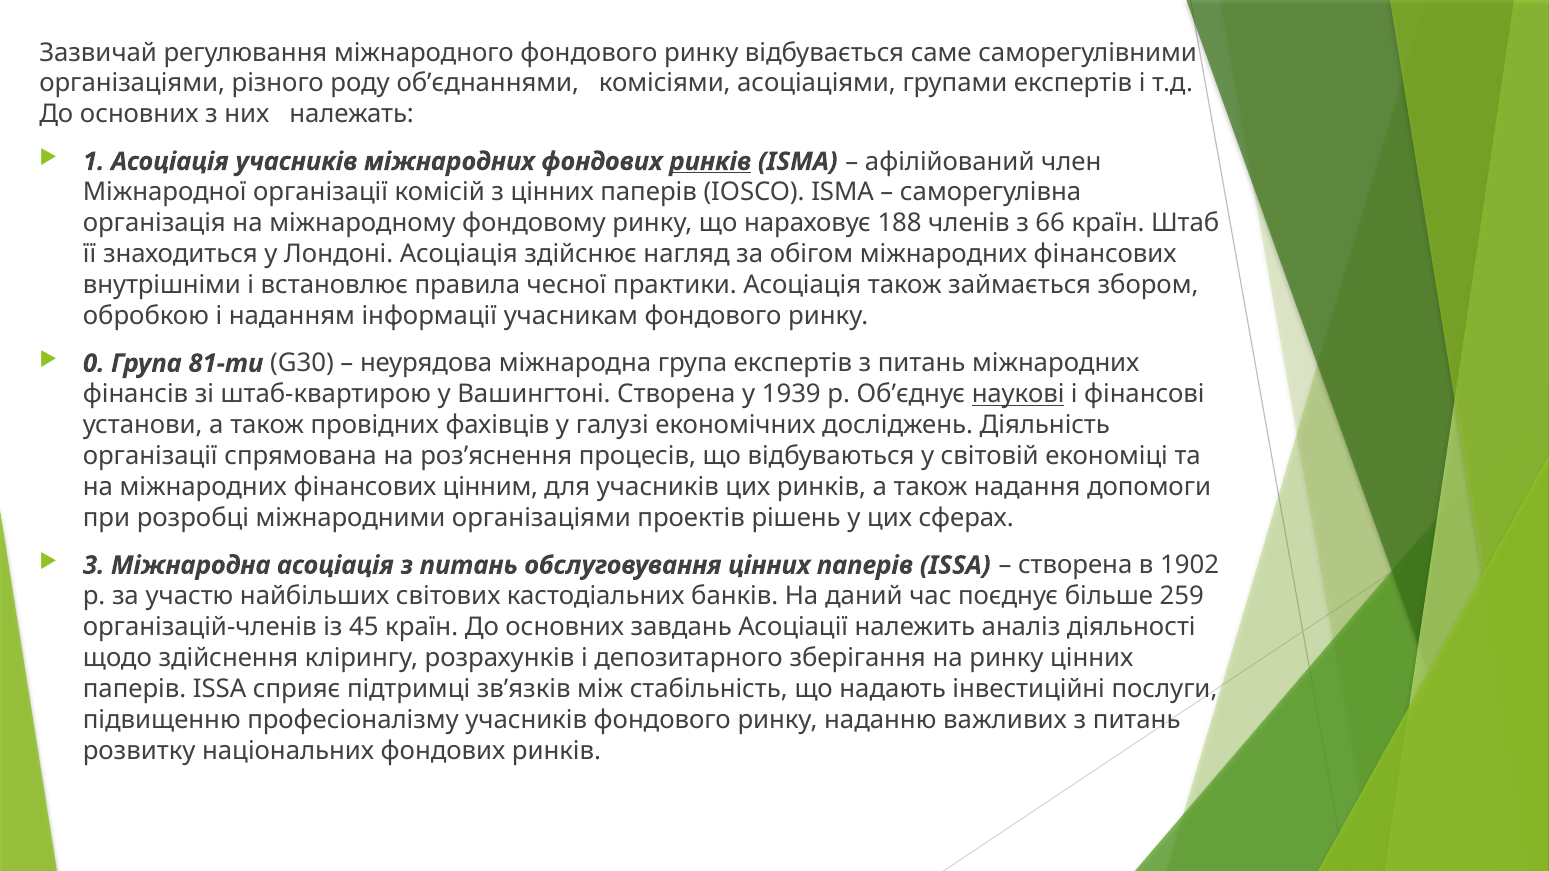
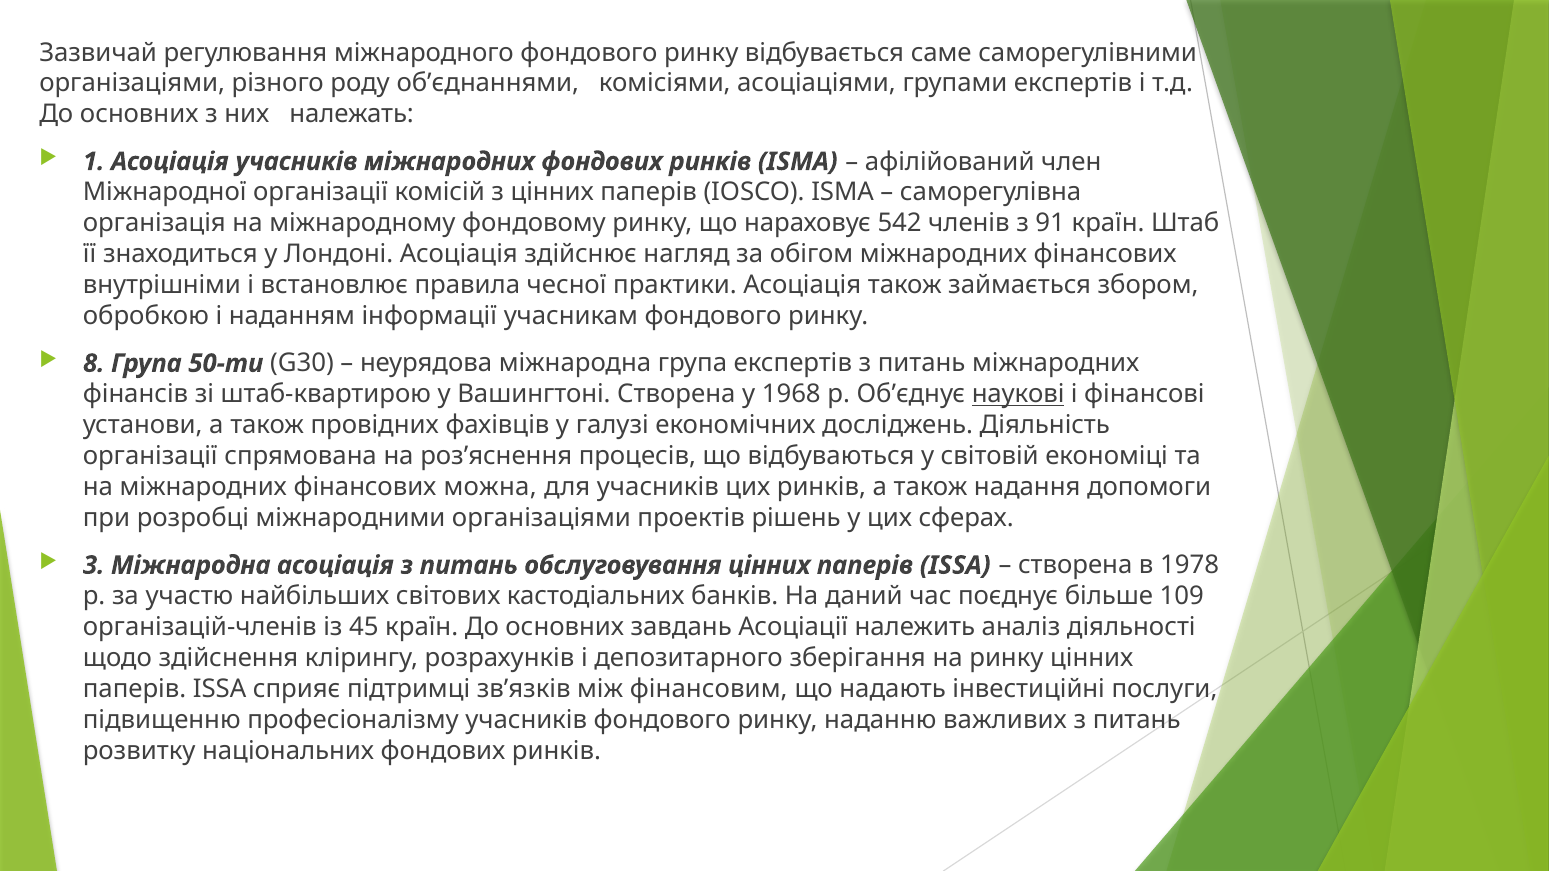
ринків at (710, 162) underline: present -> none
188: 188 -> 542
66: 66 -> 91
0: 0 -> 8
81-ти: 81-ти -> 50-ти
1939: 1939 -> 1968
цінним: цінним -> можна
1902: 1902 -> 1978
259: 259 -> 109
стабільність: стабільність -> фінансовим
